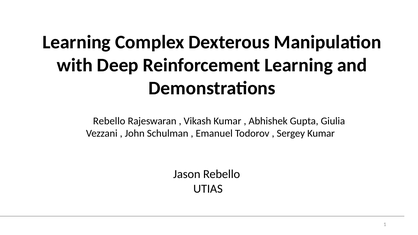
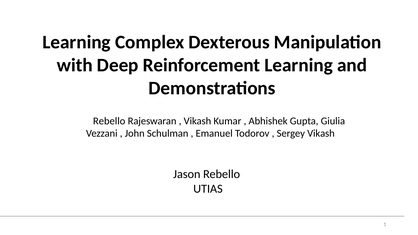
Sergey Kumar: Kumar -> Vikash
